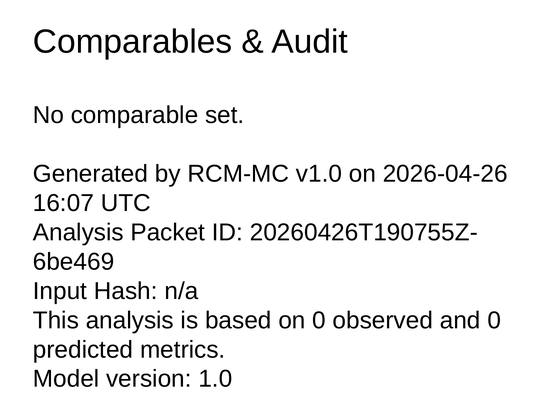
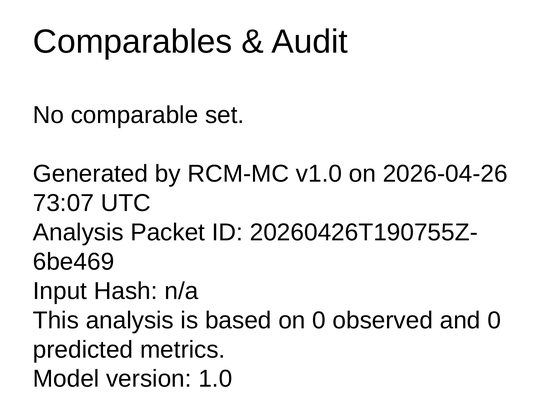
16:07: 16:07 -> 73:07
